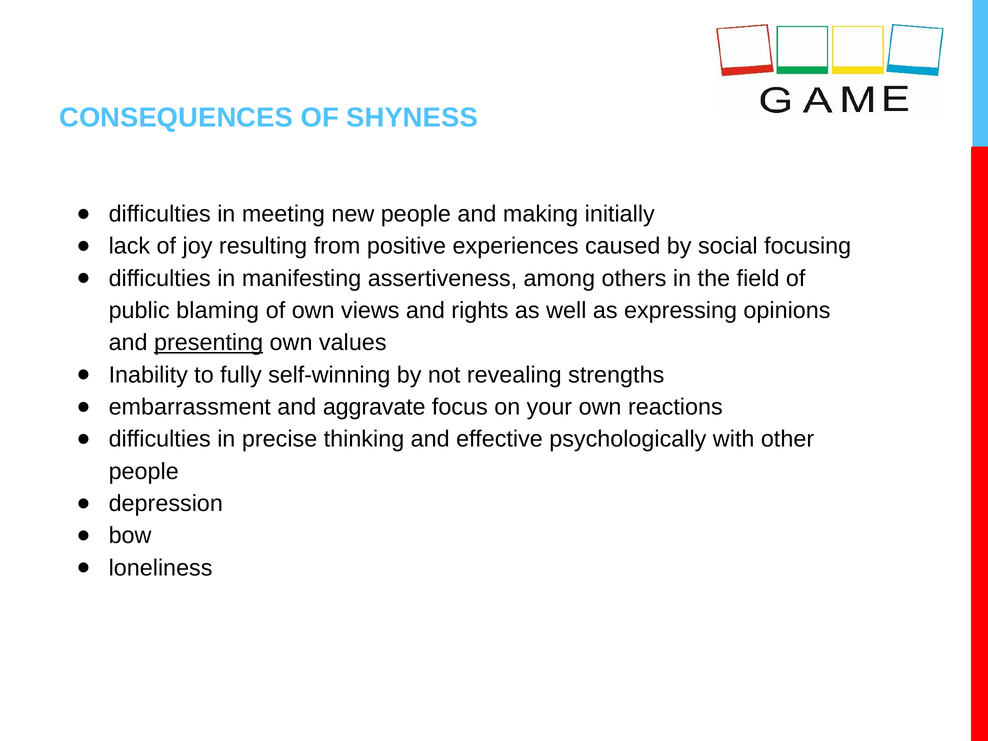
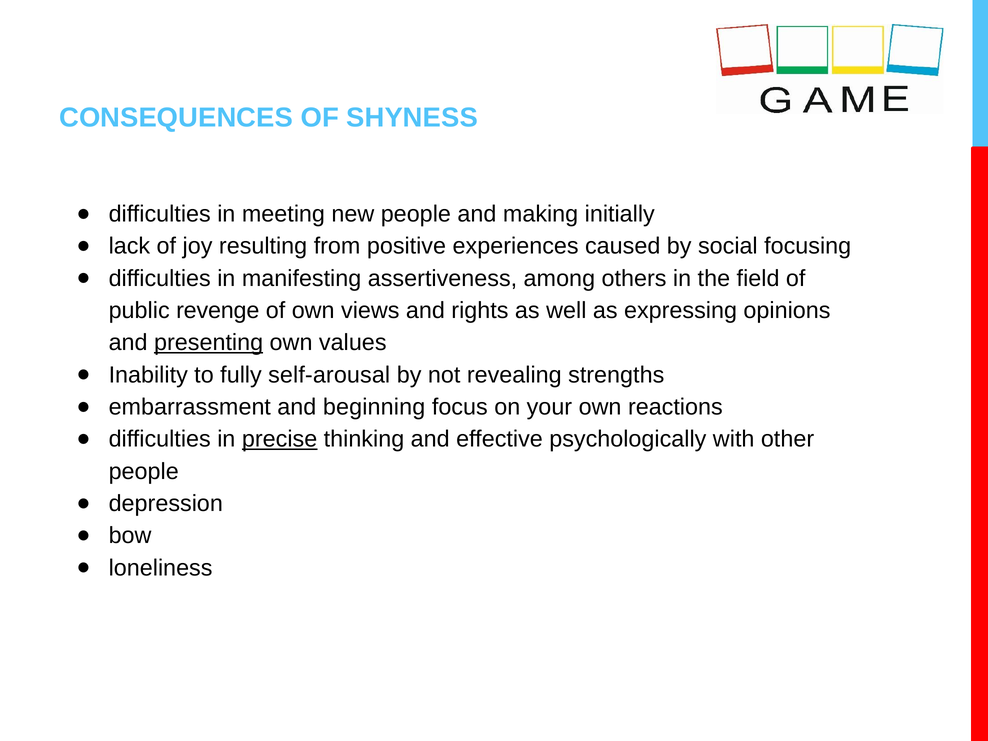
blaming: blaming -> revenge
self-winning: self-winning -> self-arousal
aggravate: aggravate -> beginning
precise underline: none -> present
